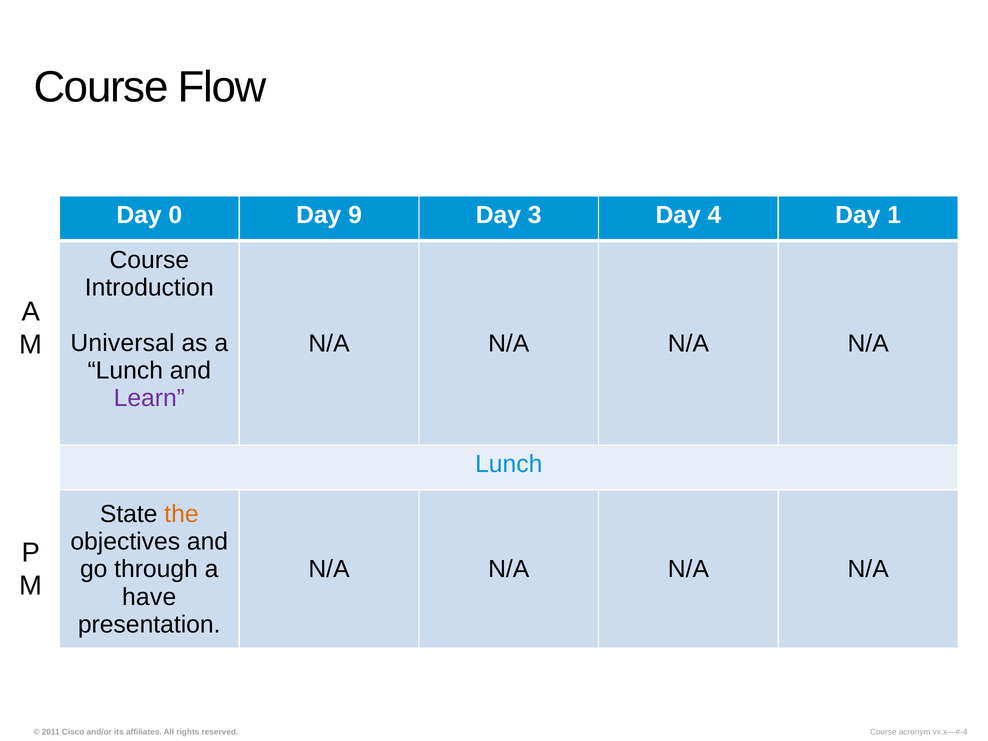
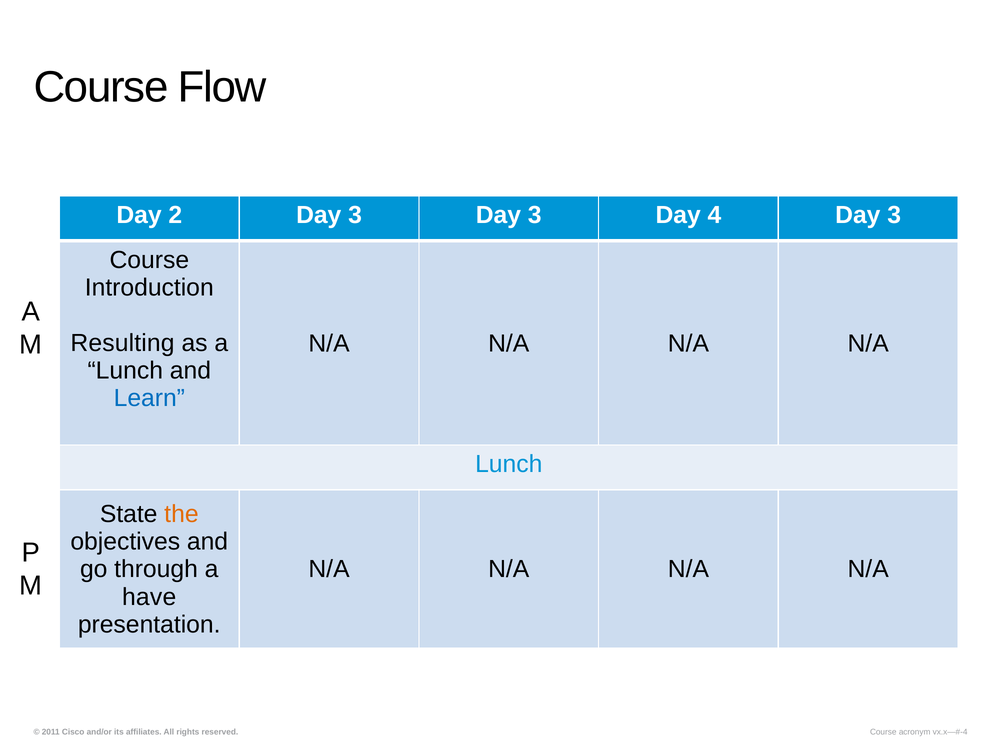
0: 0 -> 2
9 at (355, 215): 9 -> 3
4 Day 1: 1 -> 3
Universal: Universal -> Resulting
Learn colour: purple -> blue
